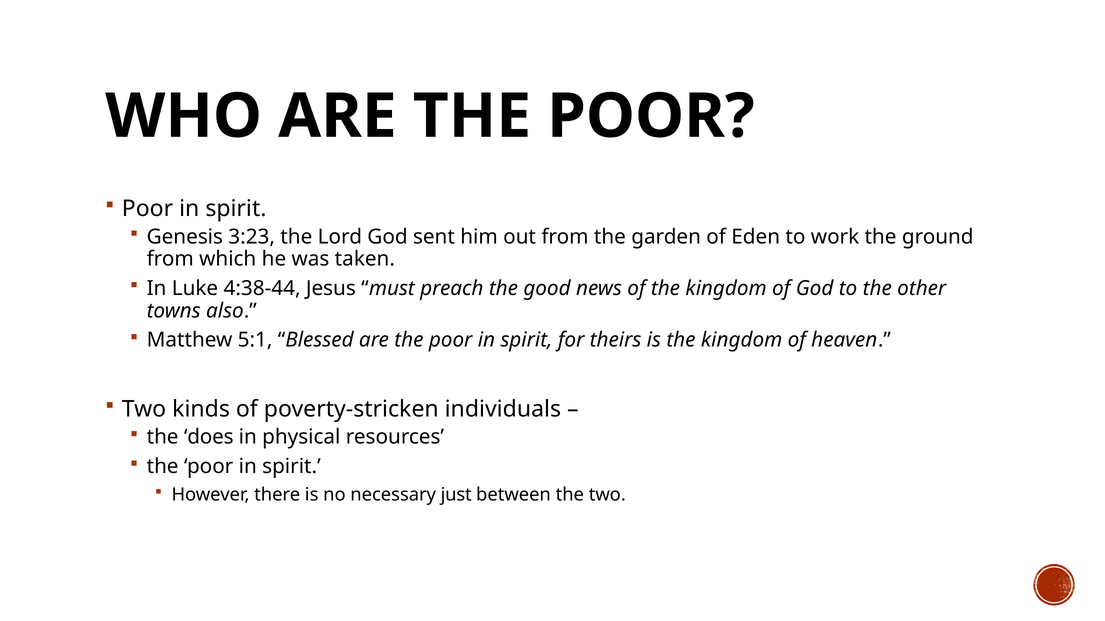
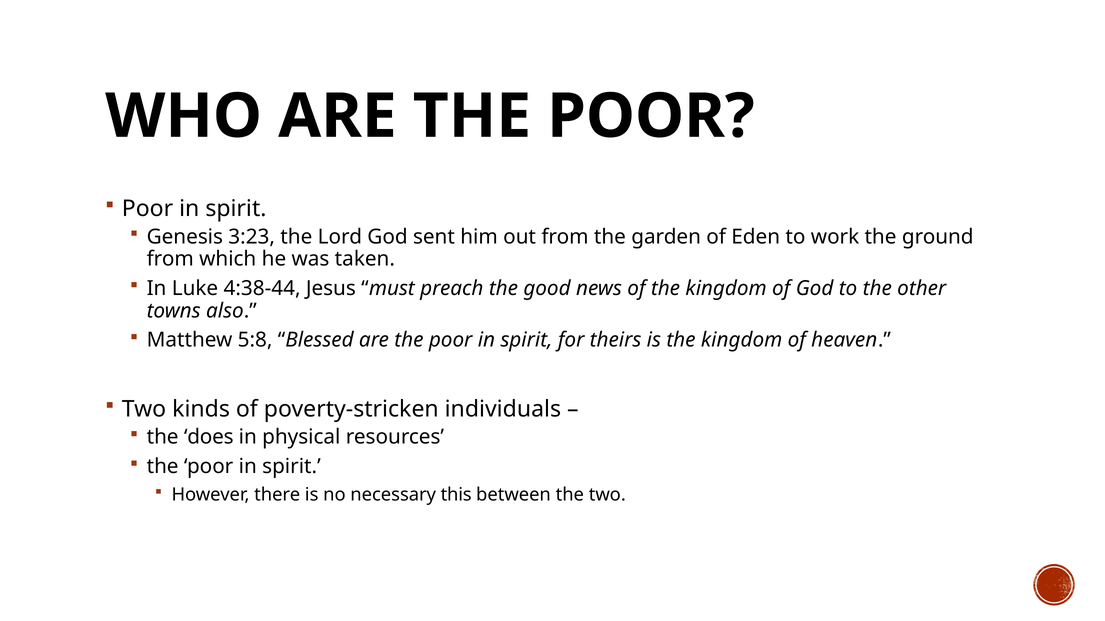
5:1: 5:1 -> 5:8
just: just -> this
